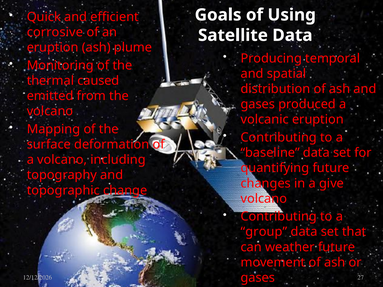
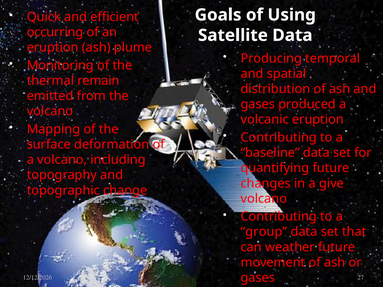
corrosive: corrosive -> occurring
caused: caused -> remain
